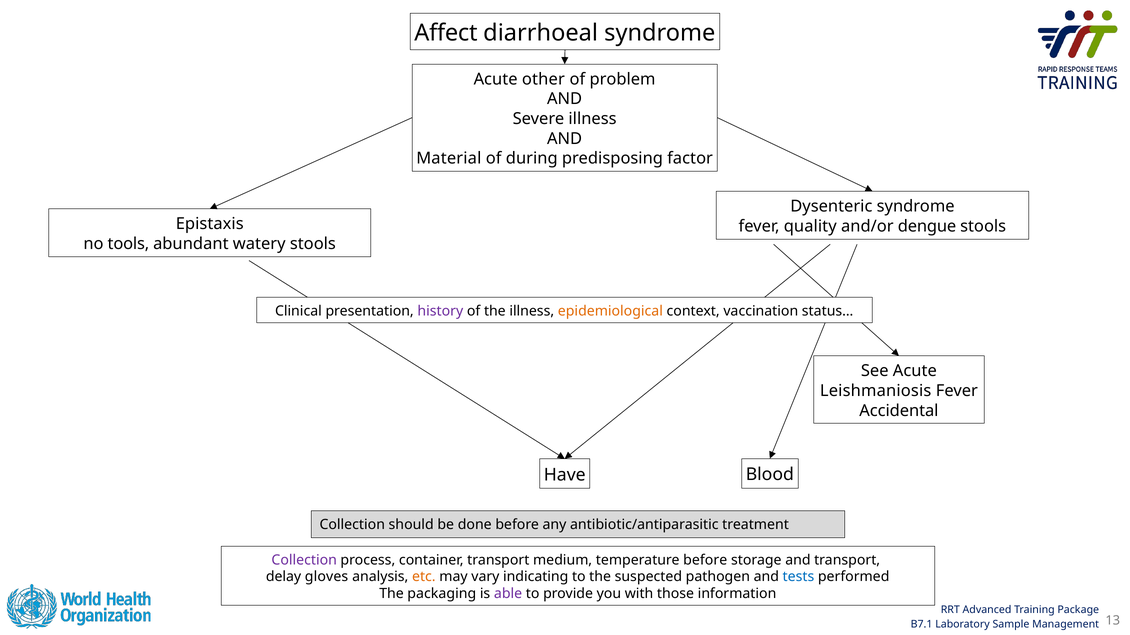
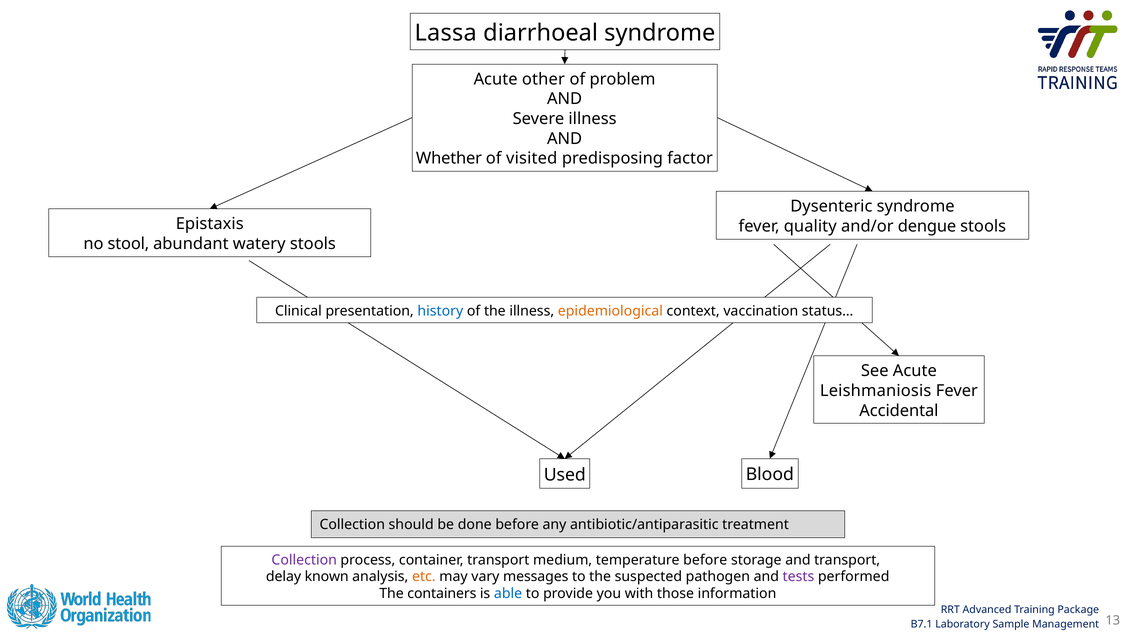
Affect: Affect -> Lassa
Material: Material -> Whether
during: during -> visited
tools: tools -> stool
history colour: purple -> blue
Have: Have -> Used
gloves: gloves -> known
indicating: indicating -> messages
tests colour: blue -> purple
packaging: packaging -> containers
able colour: purple -> blue
